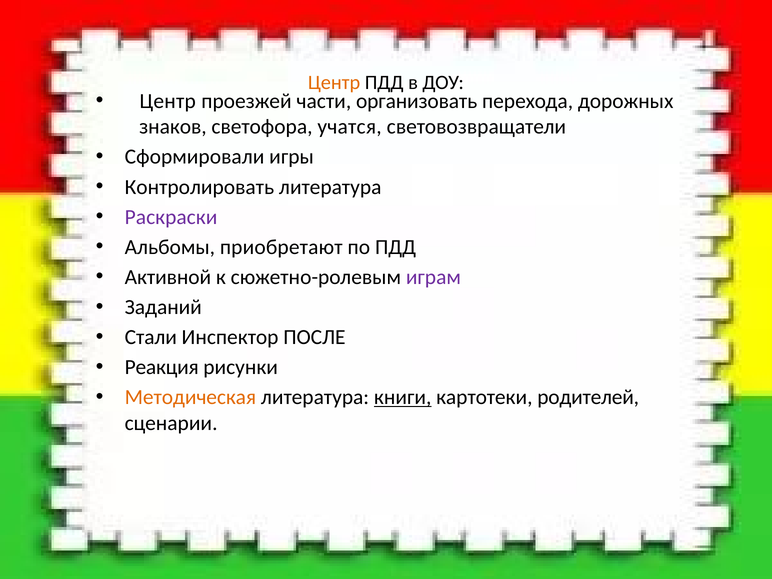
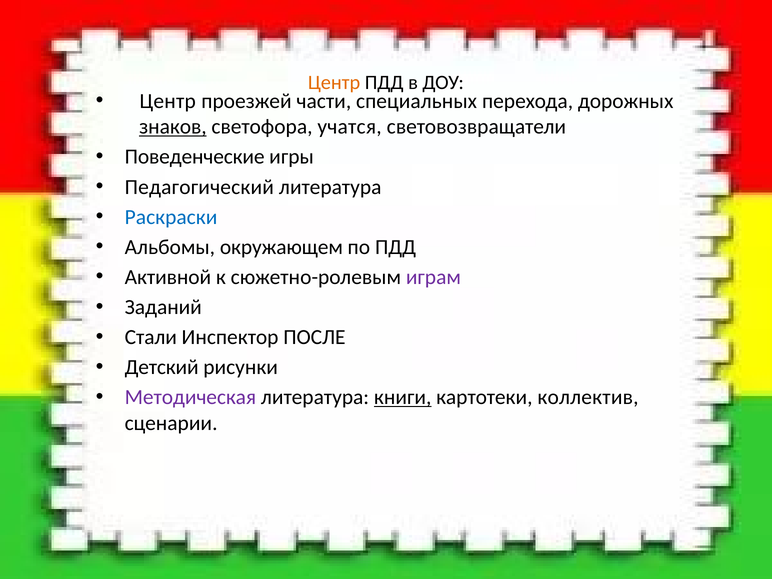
организовать: организовать -> специальных
знаков underline: none -> present
Сформировали: Сформировали -> Поведенческие
Контролировать: Контролировать -> Педагогический
Раскраски colour: purple -> blue
приобретают: приобретают -> окружающем
Реакция: Реакция -> Детский
Методическая colour: orange -> purple
родителей: родителей -> коллектив
